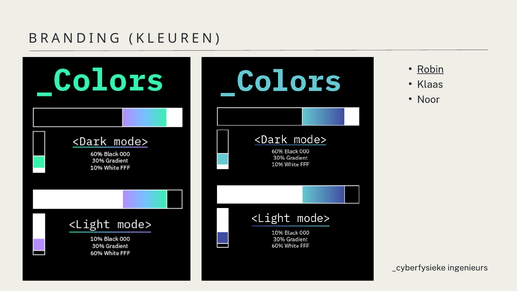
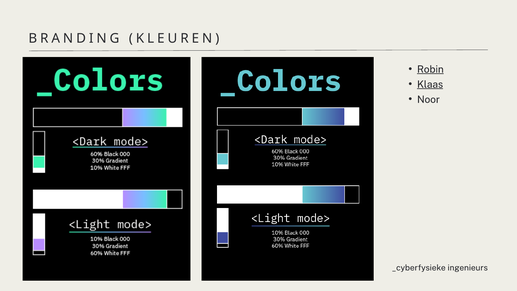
Klaas underline: none -> present
